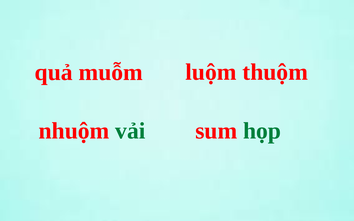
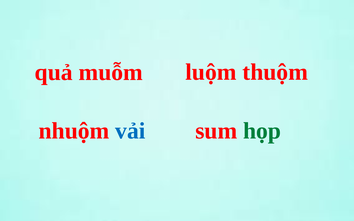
vải colour: green -> blue
